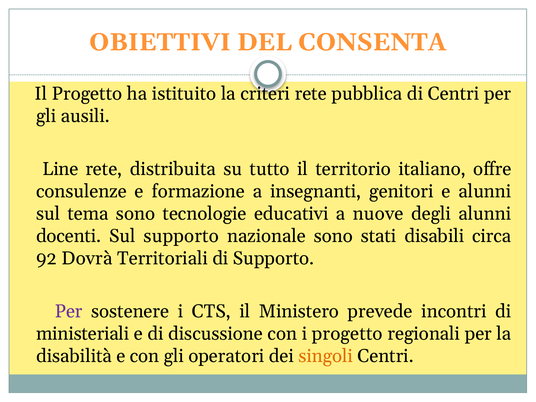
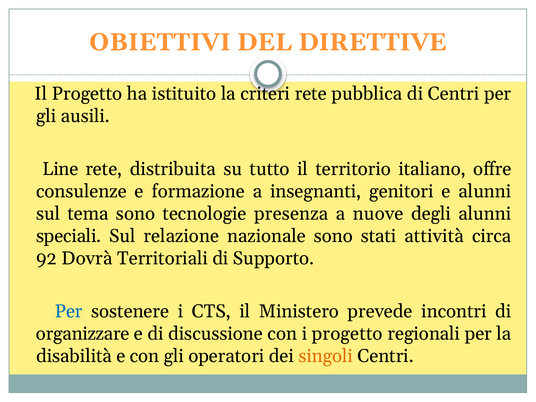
CONSENTA: CONSENTA -> DIRETTIVE
educativi: educativi -> presenza
docenti: docenti -> speciali
Sul supporto: supporto -> relazione
disabili: disabili -> attività
Per at (69, 311) colour: purple -> blue
ministeriali: ministeriali -> organizzare
